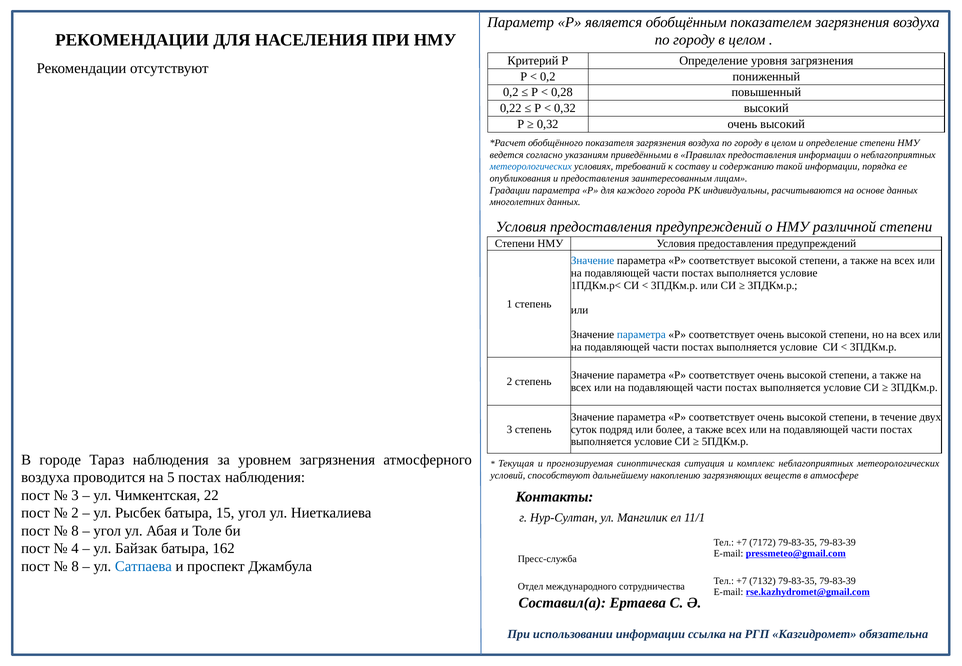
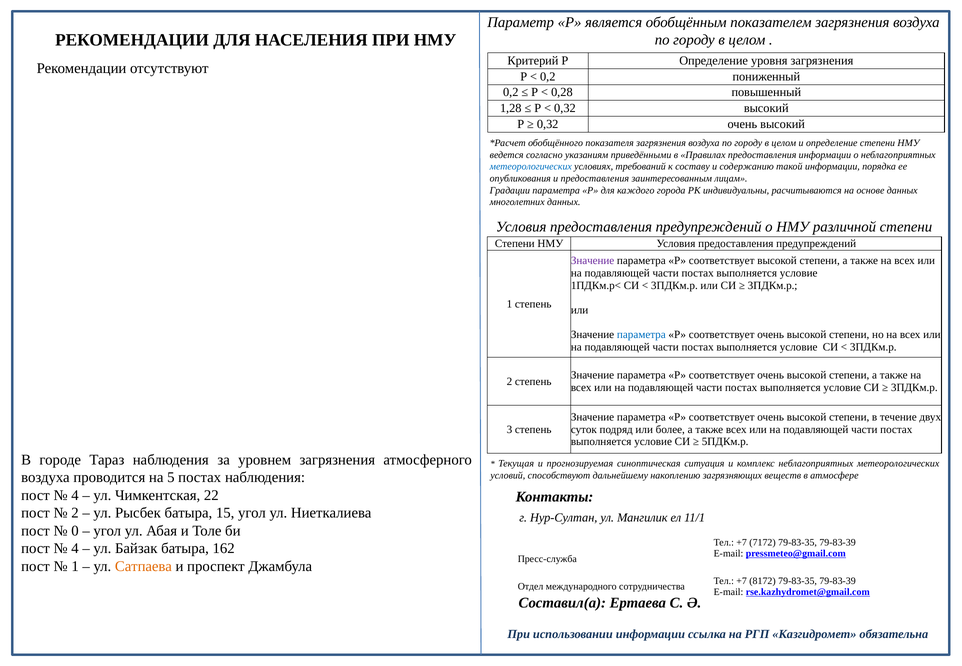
0,22: 0,22 -> 1,28
Значение at (593, 261) colour: blue -> purple
3 at (75, 495): 3 -> 4
8 at (75, 531): 8 -> 0
8 at (75, 566): 8 -> 1
Сатпаева colour: blue -> orange
7132: 7132 -> 8172
